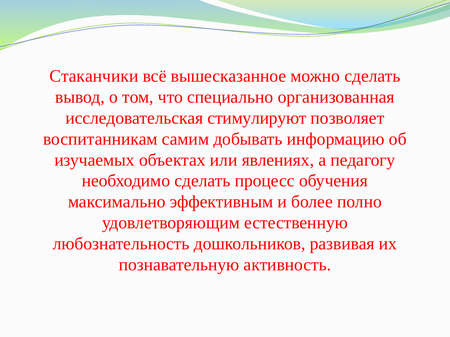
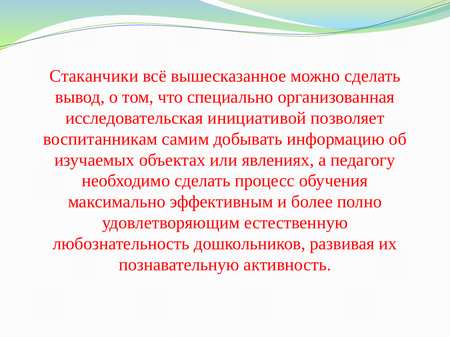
стимулируют: стимулируют -> инициативой
